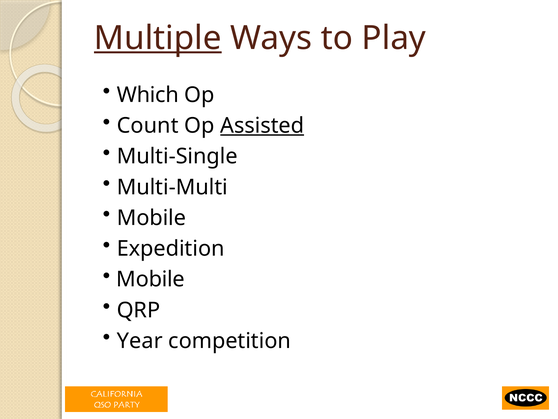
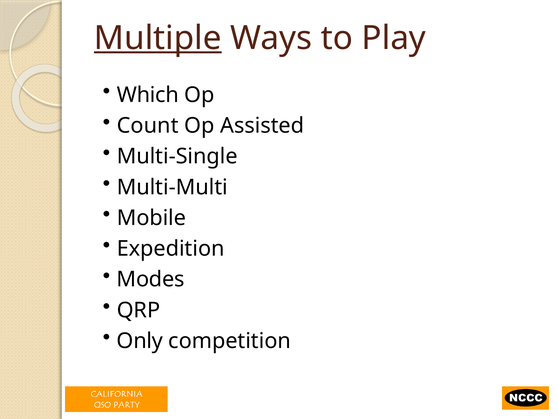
Assisted underline: present -> none
Mobile at (151, 279): Mobile -> Modes
Year: Year -> Only
